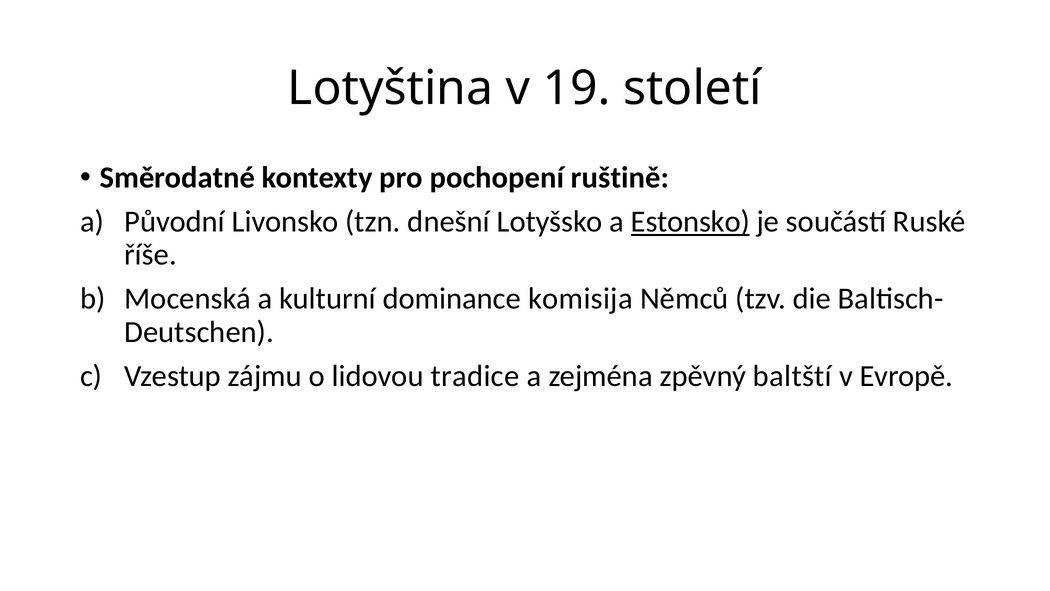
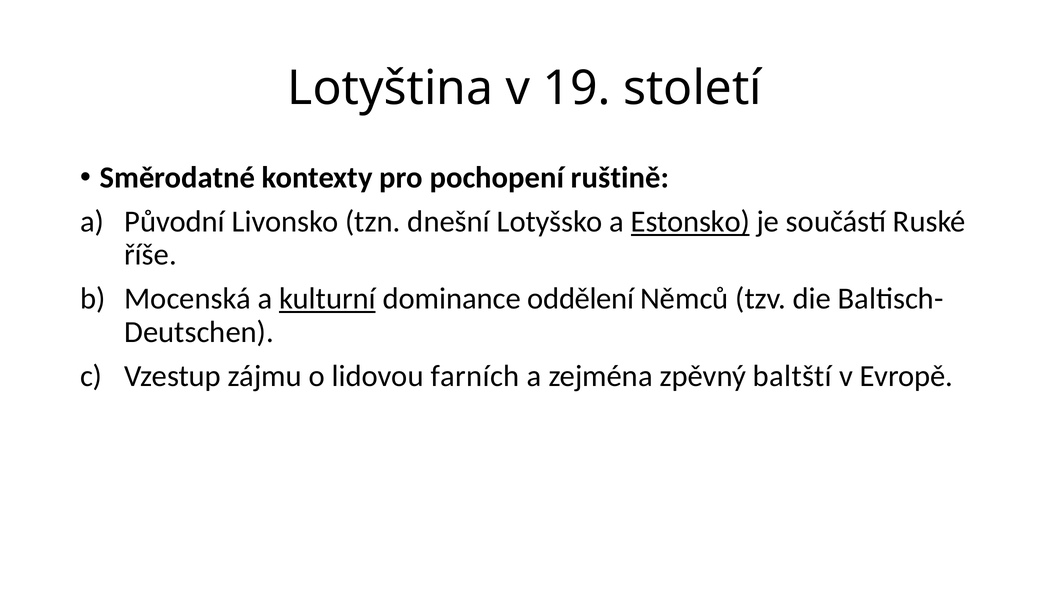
kulturní underline: none -> present
komisija: komisija -> oddělení
tradice: tradice -> farních
